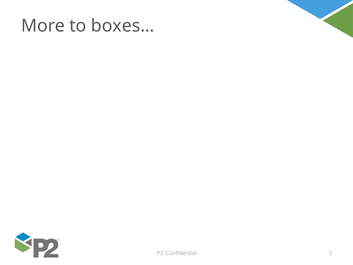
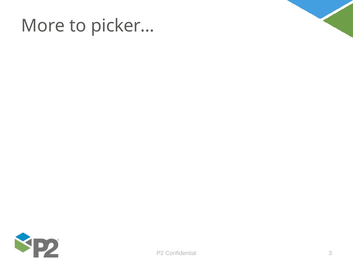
boxes…: boxes… -> picker…
